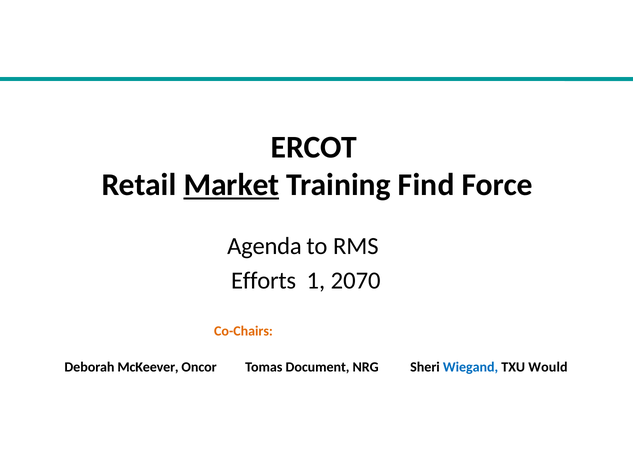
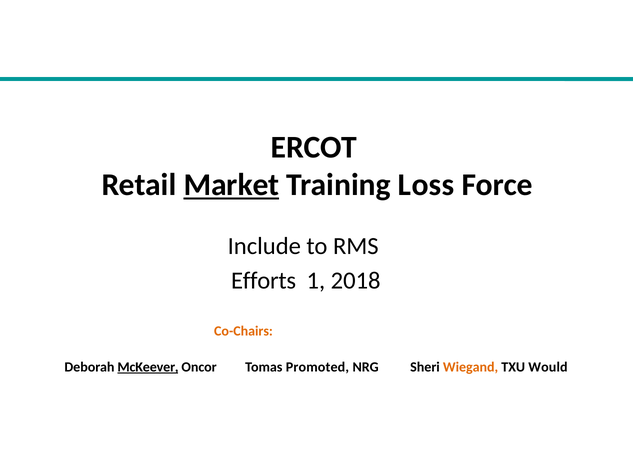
Find: Find -> Loss
Agenda: Agenda -> Include
2070: 2070 -> 2018
McKeever underline: none -> present
Document: Document -> Promoted
Wiegand colour: blue -> orange
